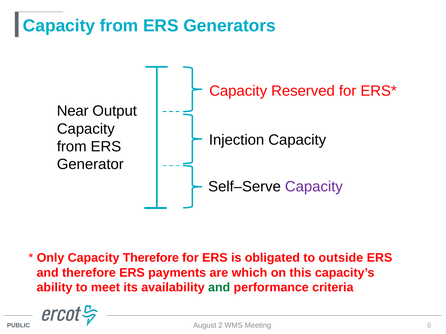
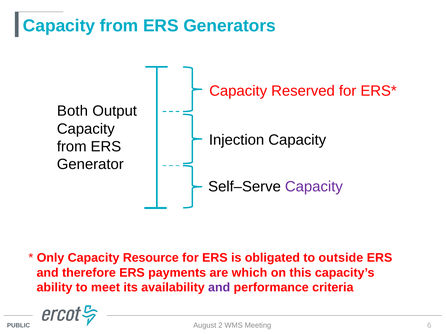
Near: Near -> Both
Capacity Therefore: Therefore -> Resource
and at (219, 288) colour: green -> purple
